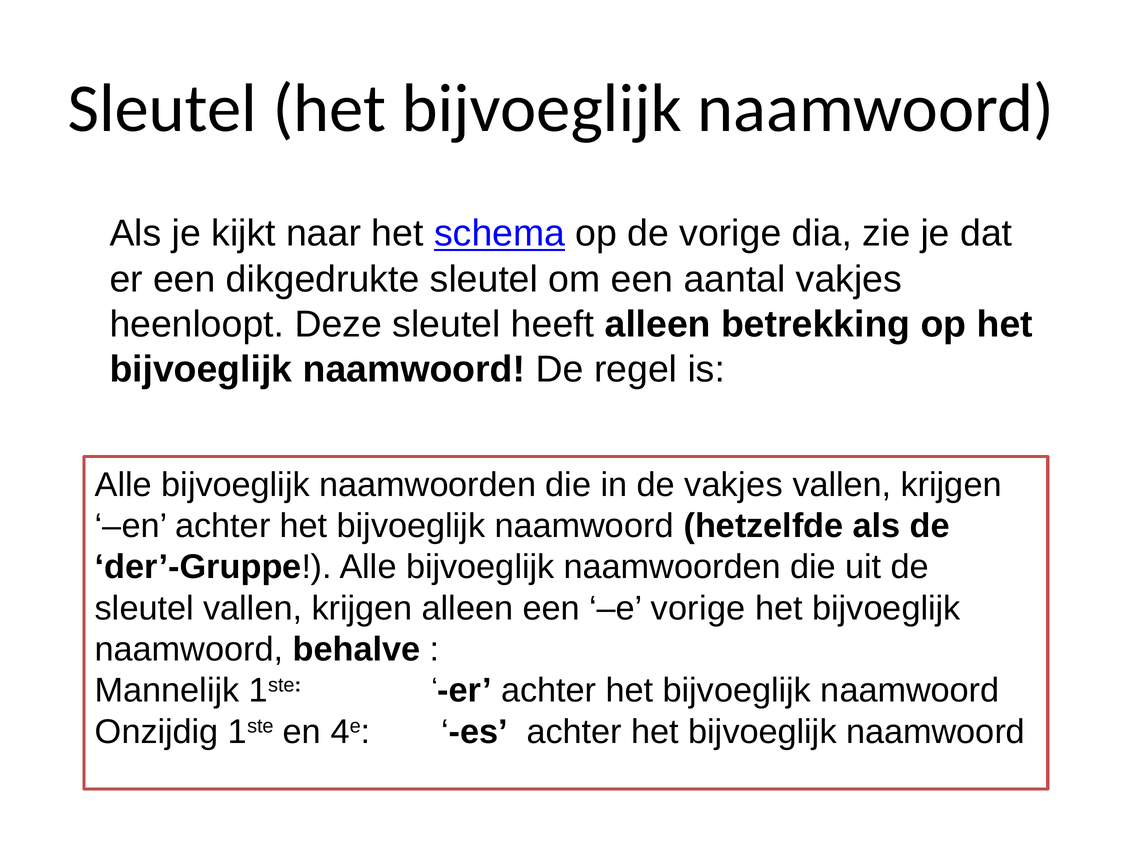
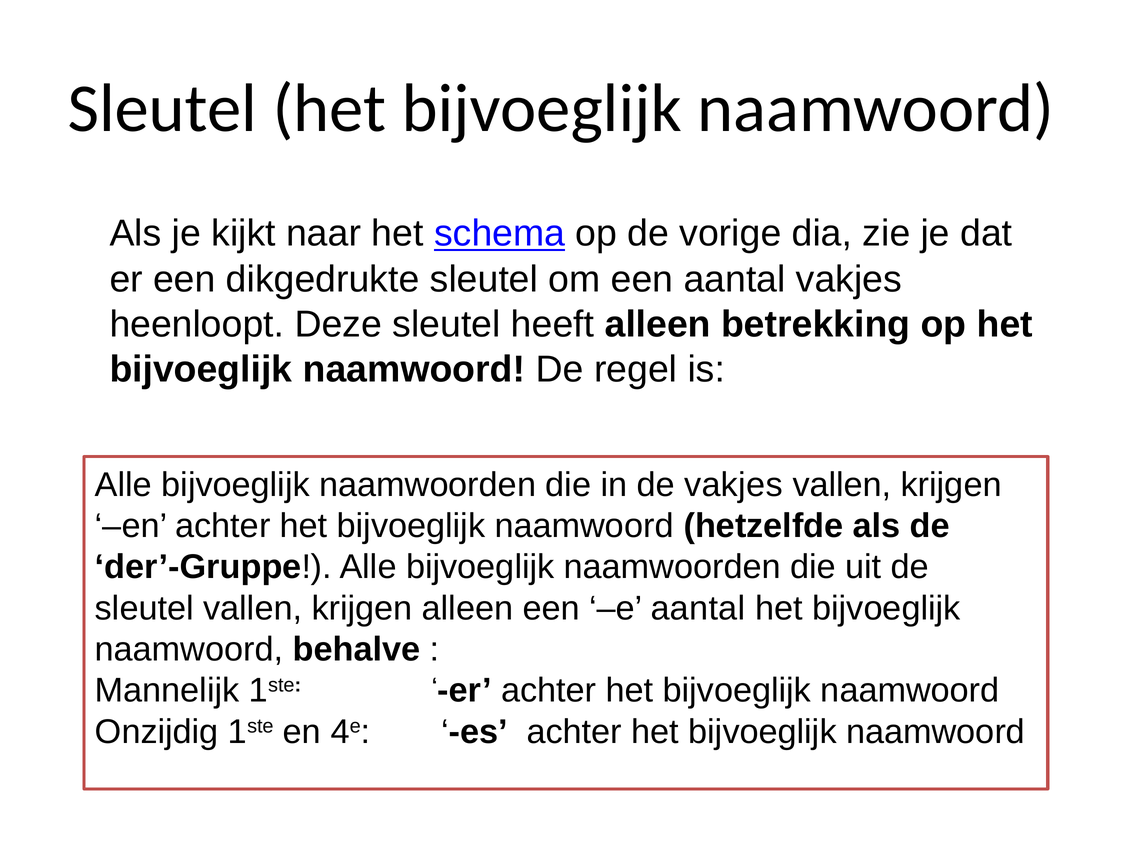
e vorige: vorige -> aantal
